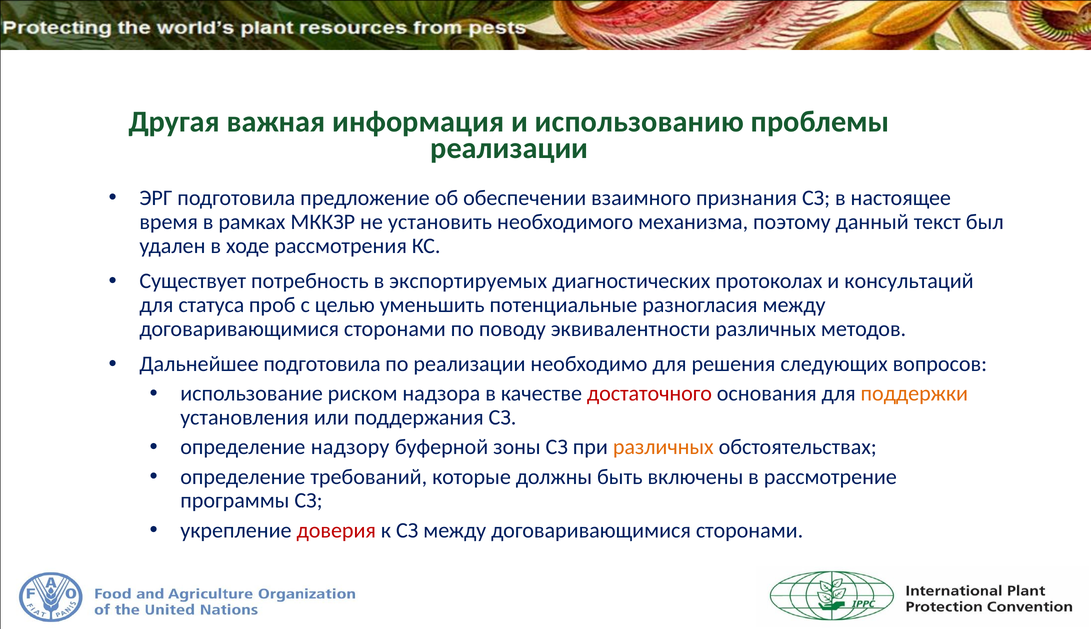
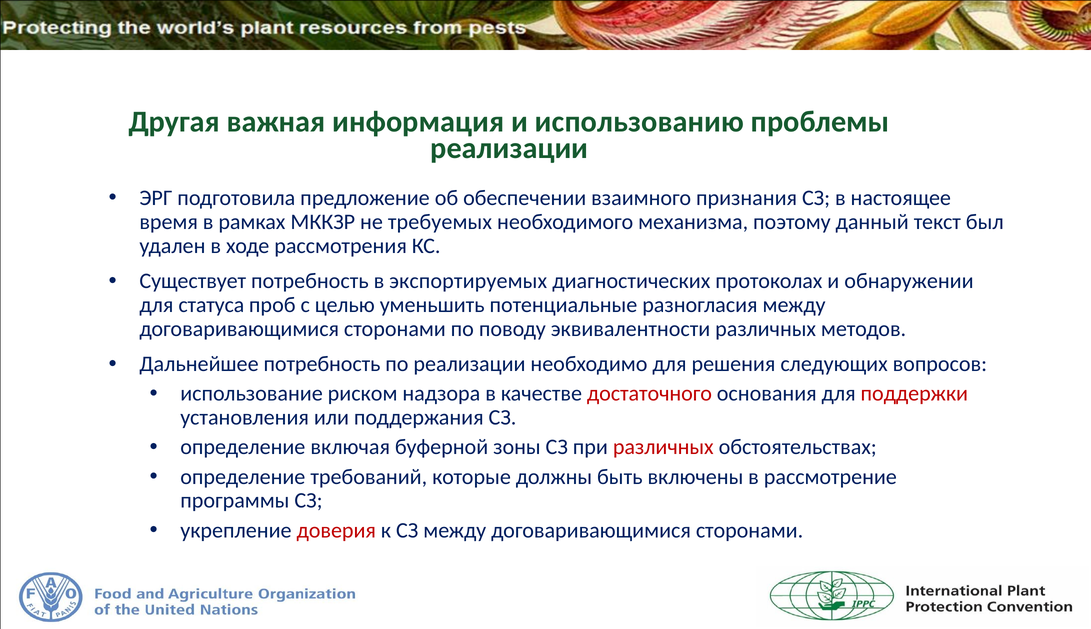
установить: установить -> требуемых
консультаций: консультаций -> обнаружении
Дальнейшее подготовила: подготовила -> потребность
поддержки colour: orange -> red
надзору: надзору -> включая
различных at (663, 447) colour: orange -> red
